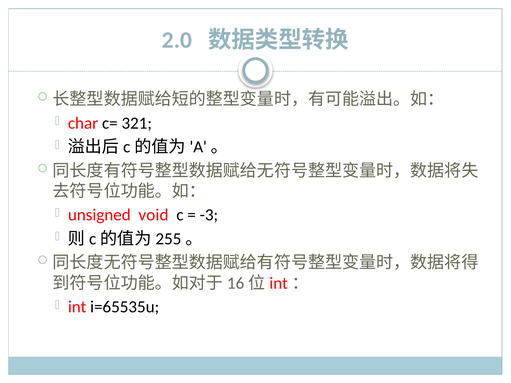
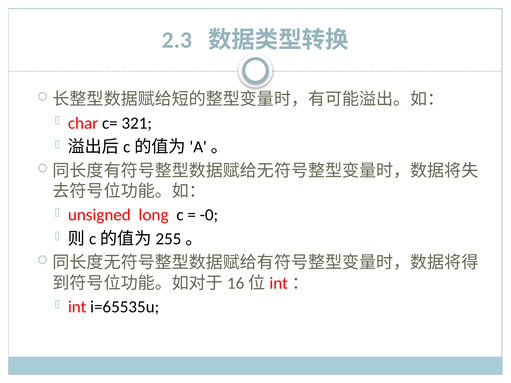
2.0: 2.0 -> 2.3
void: void -> long
-3: -3 -> -0
